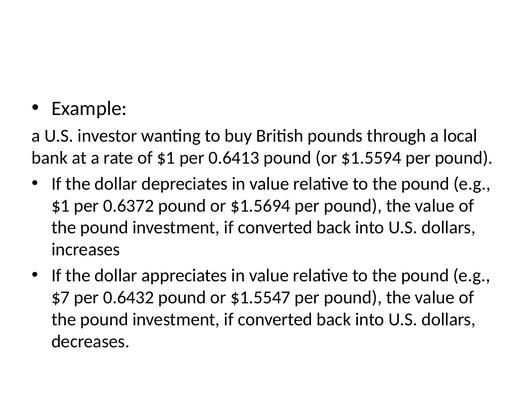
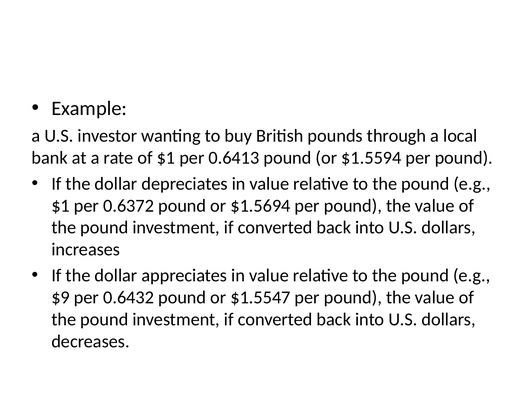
$7: $7 -> $9
